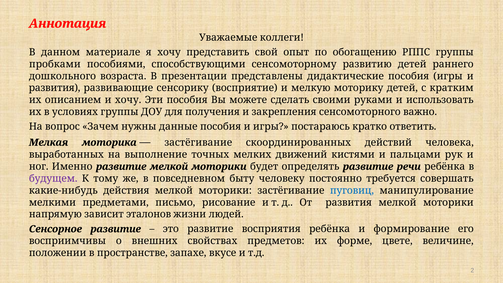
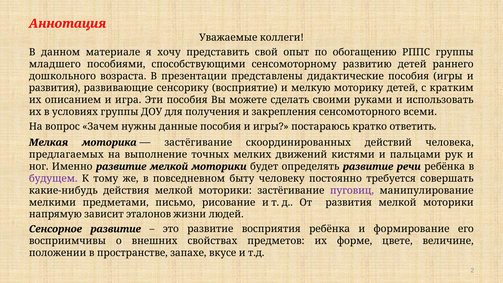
пробками: пробками -> младшего
и хочу: хочу -> игра
важно: важно -> всеми
выработанных: выработанных -> предлагаемых
пуговиц colour: blue -> purple
